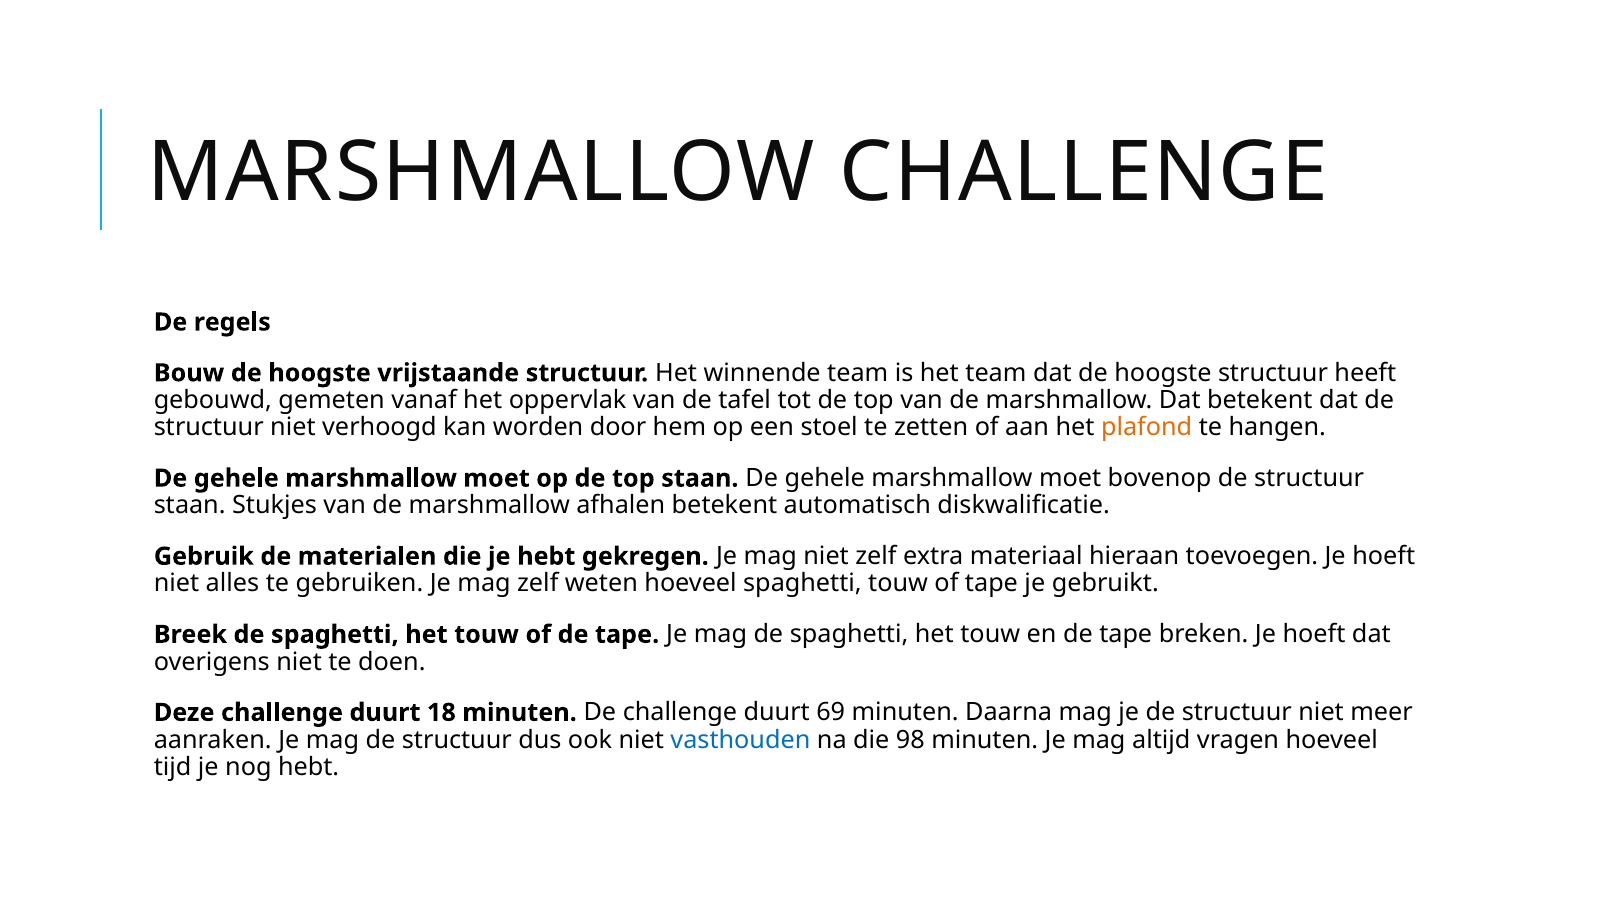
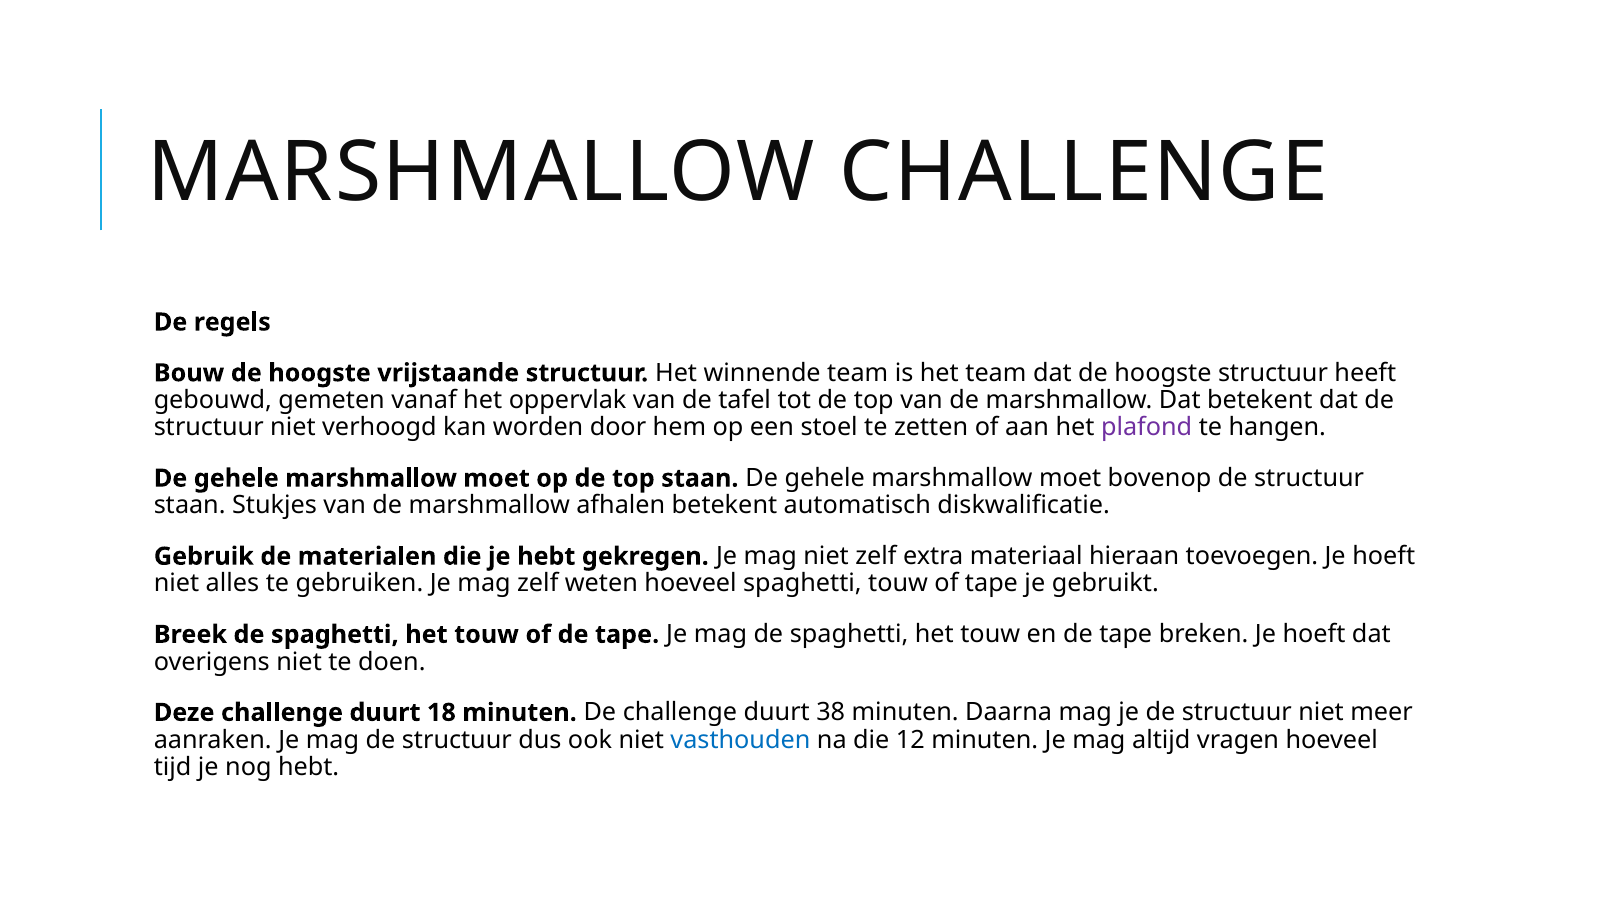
plafond colour: orange -> purple
69: 69 -> 38
98: 98 -> 12
